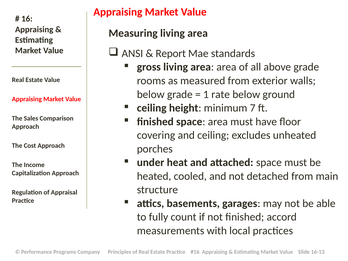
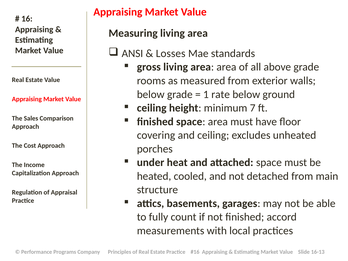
Report: Report -> Losses
